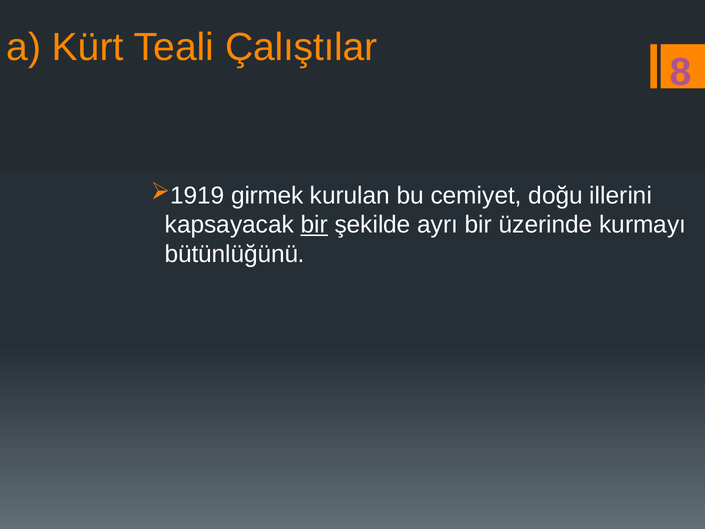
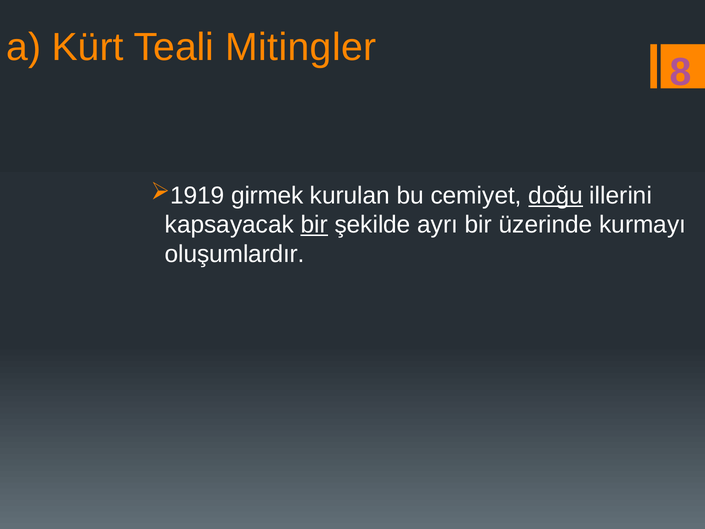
Çalıştılar: Çalıştılar -> Mitingler
doğu underline: none -> present
bütünlüğünü: bütünlüğünü -> oluşumlardır
